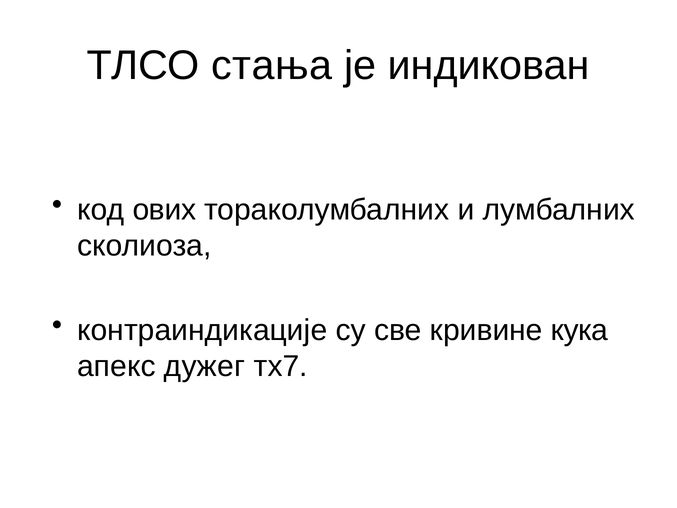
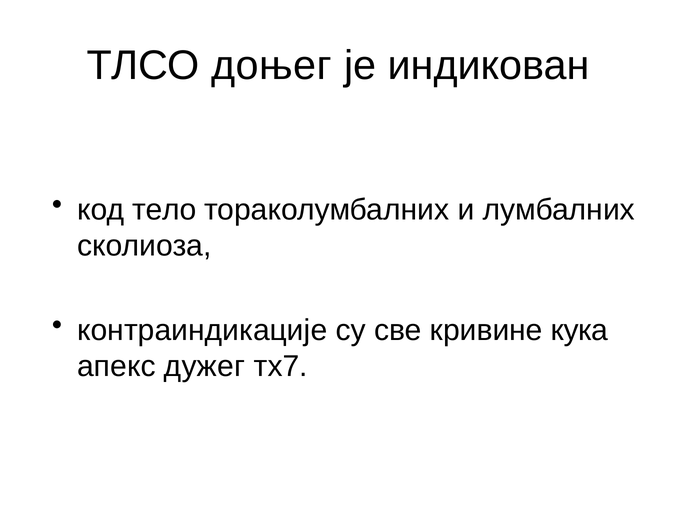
стања: стања -> доњег
ових: ових -> тело
